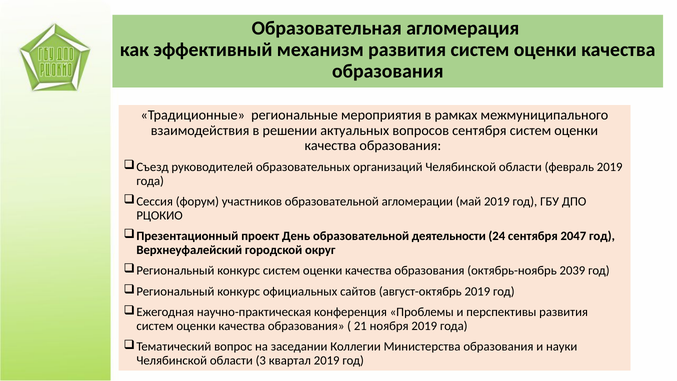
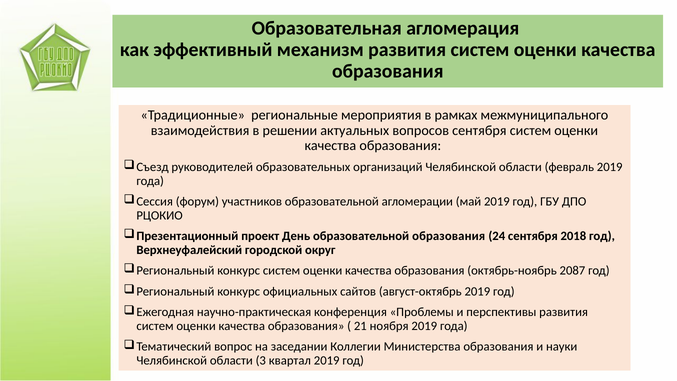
образовательной деятельности: деятельности -> образования
2047: 2047 -> 2018
2039: 2039 -> 2087
